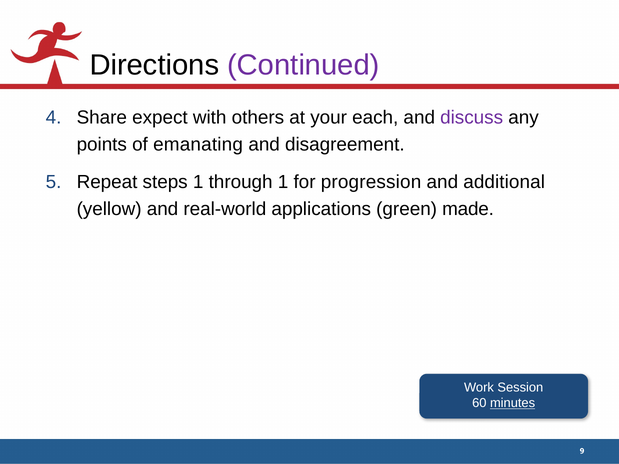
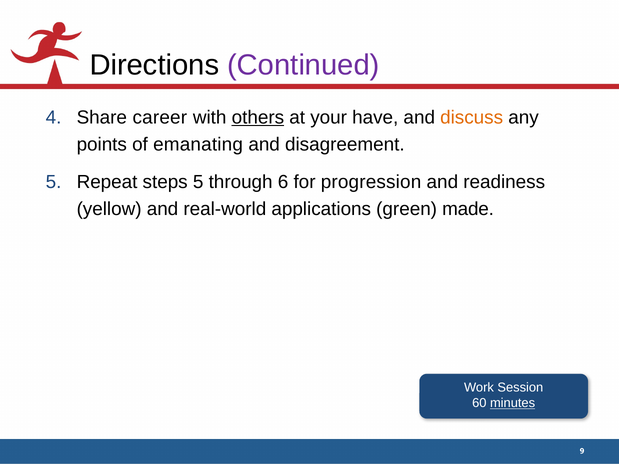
expect: expect -> career
others underline: none -> present
each: each -> have
discuss colour: purple -> orange
steps 1: 1 -> 5
through 1: 1 -> 6
additional: additional -> readiness
